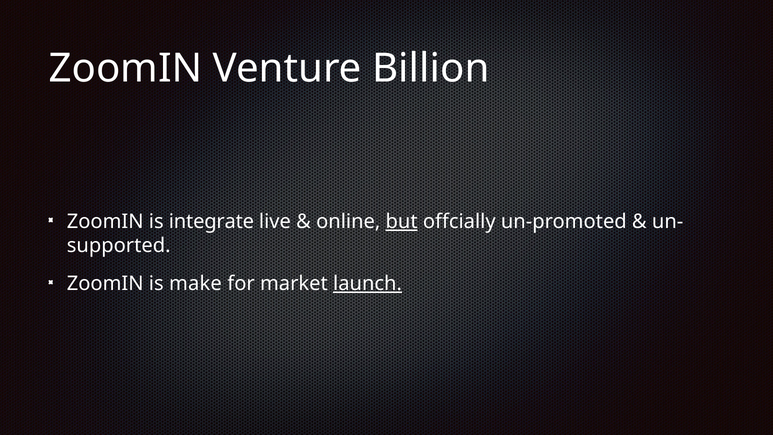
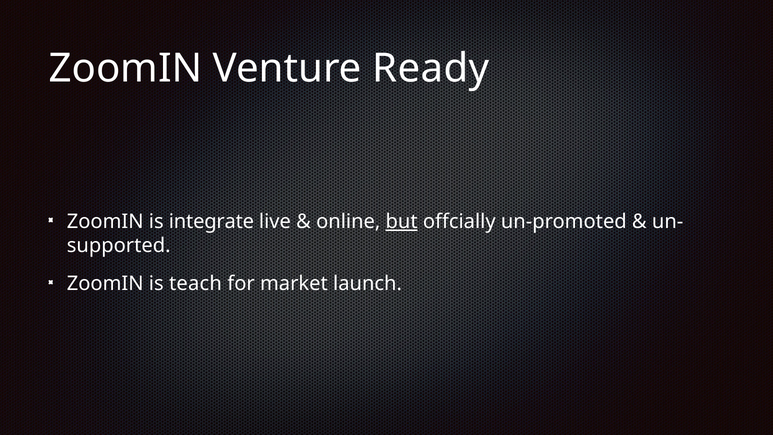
Billion: Billion -> Ready
make: make -> teach
launch underline: present -> none
